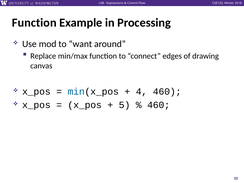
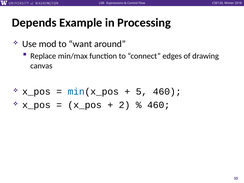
Function at (34, 23): Function -> Depends
4: 4 -> 5
5: 5 -> 2
